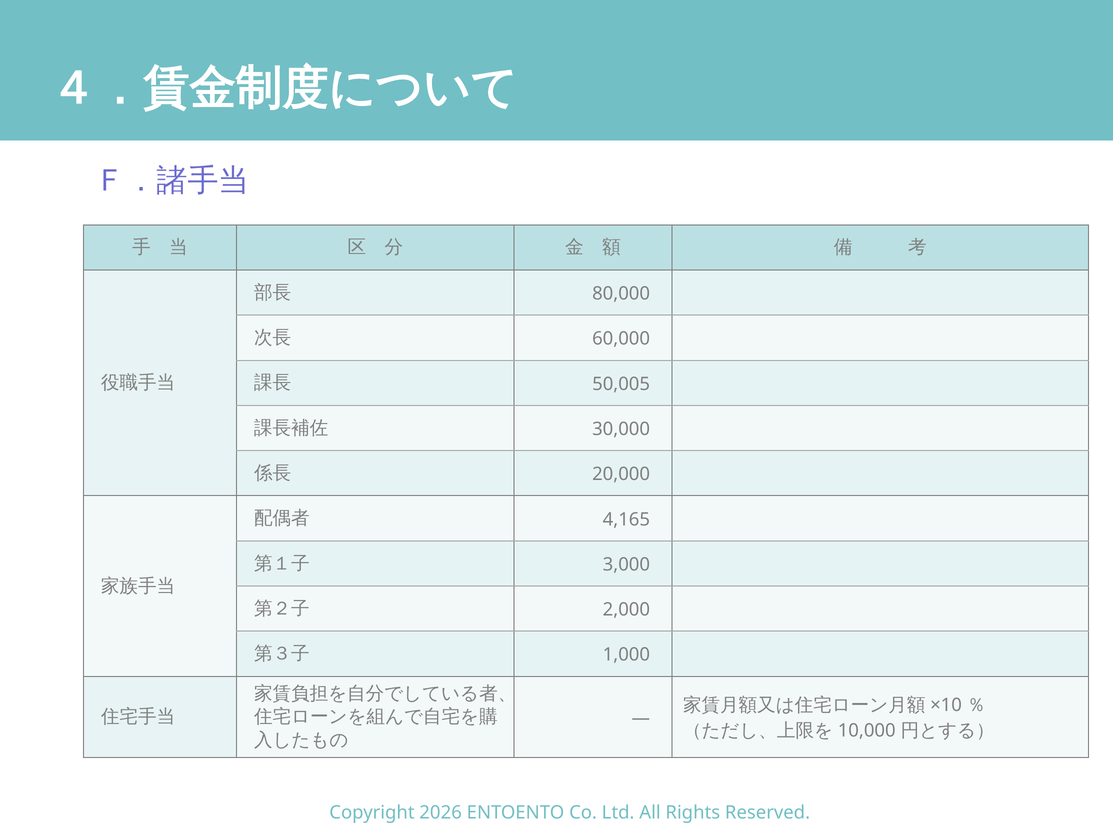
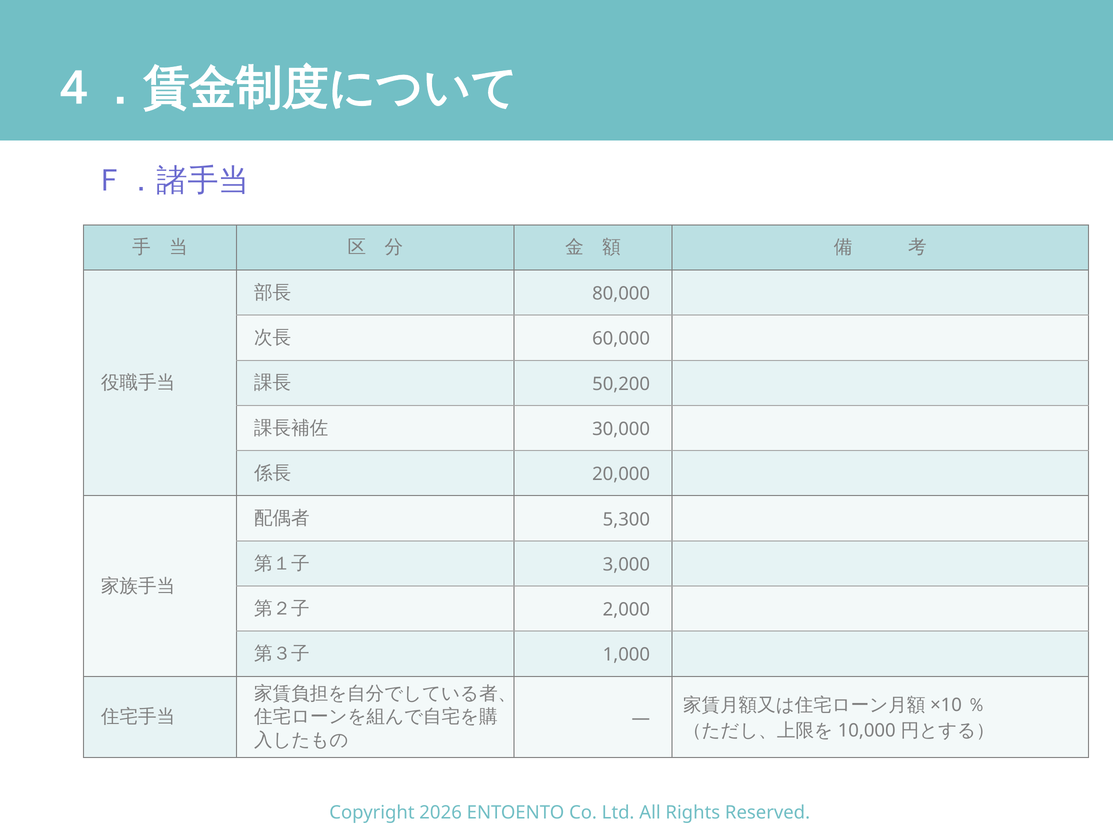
50,005: 50,005 -> 50,200
4,165: 4,165 -> 5,300
